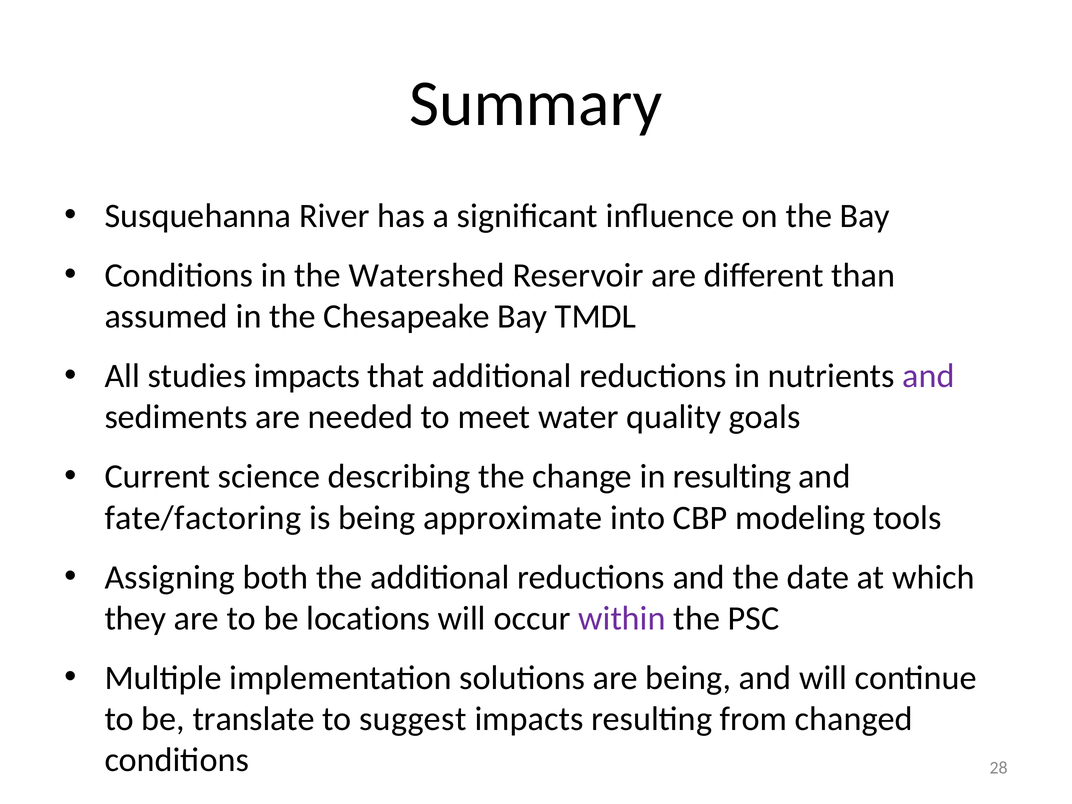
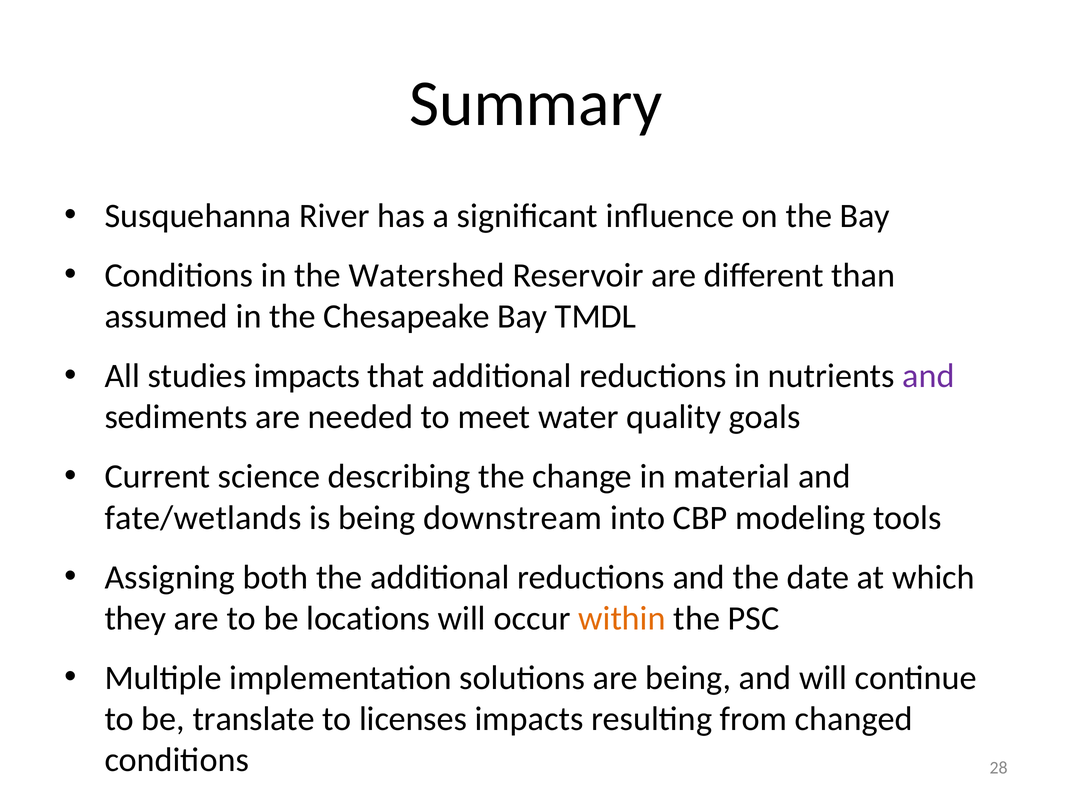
in resulting: resulting -> material
fate/factoring: fate/factoring -> fate/wetlands
approximate: approximate -> downstream
within colour: purple -> orange
suggest: suggest -> licenses
